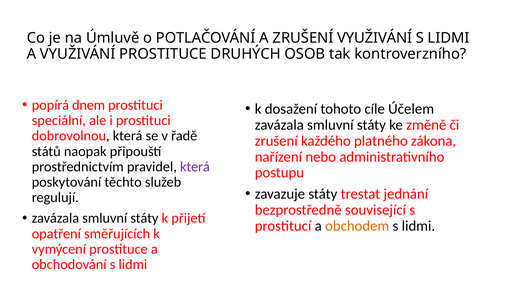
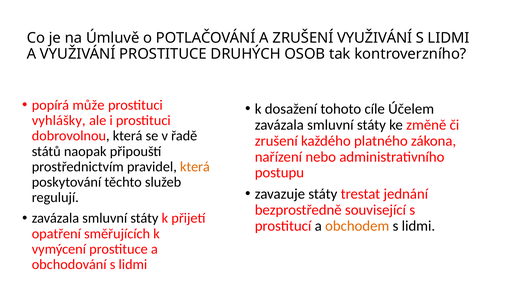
dnem: dnem -> může
speciální: speciální -> vyhlášky
která at (195, 167) colour: purple -> orange
